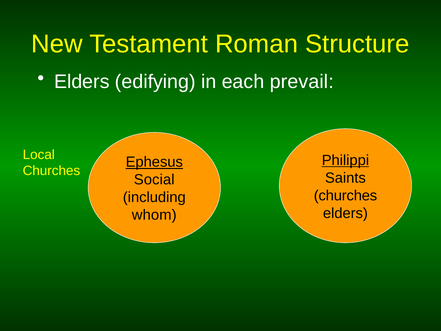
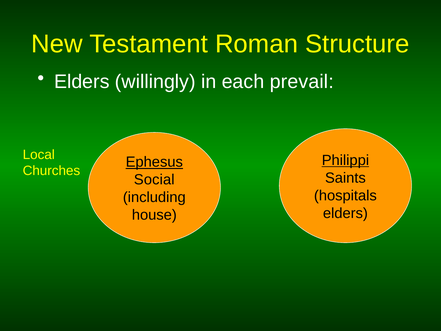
edifying: edifying -> willingly
churches at (345, 195): churches -> hospitals
whom: whom -> house
